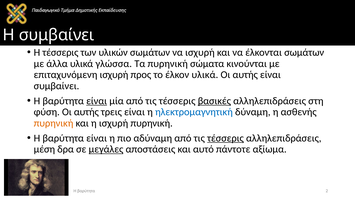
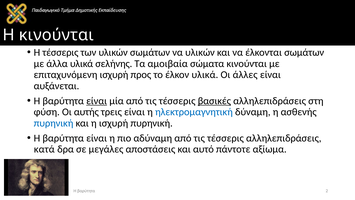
Η συμβαίνει: συμβαίνει -> κινούνται
να ισχυρή: ισχυρή -> υλικών
γλώσσα: γλώσσα -> σελήνης
Τα πυρηνική: πυρηνική -> αμοιβαία
αυτής at (245, 75): αυτής -> άλλες
συμβαίνει at (56, 86): συμβαίνει -> αυξάνεται
πυρηνική at (54, 123) colour: orange -> blue
τέσσερις at (225, 138) underline: present -> none
μέση: μέση -> κατά
μεγάλες underline: present -> none
